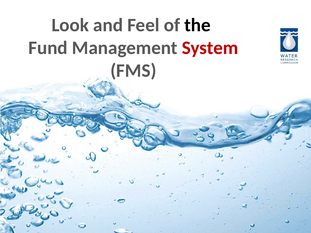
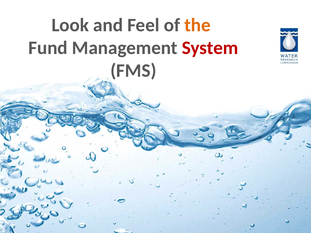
the colour: black -> orange
